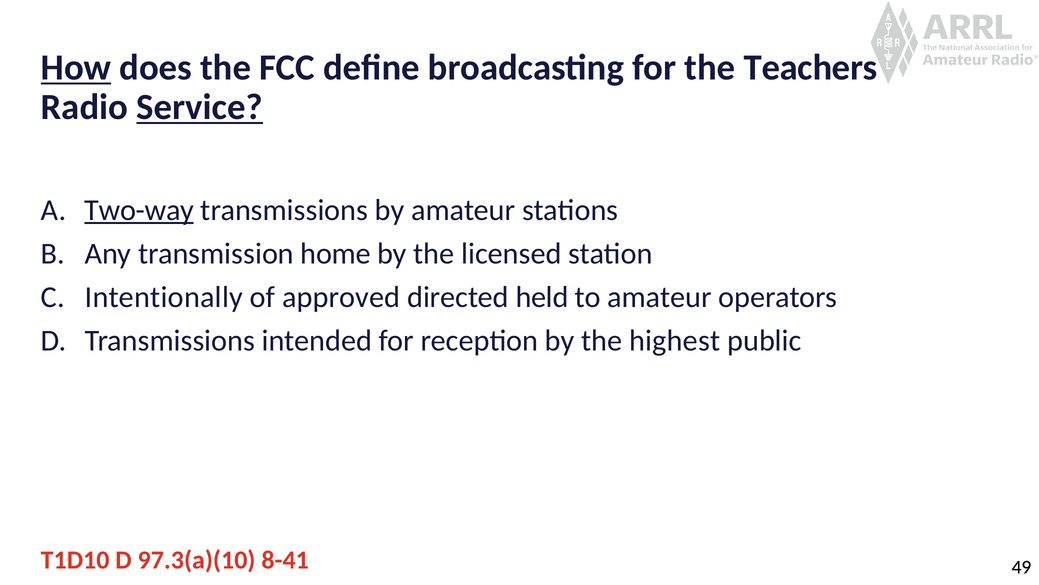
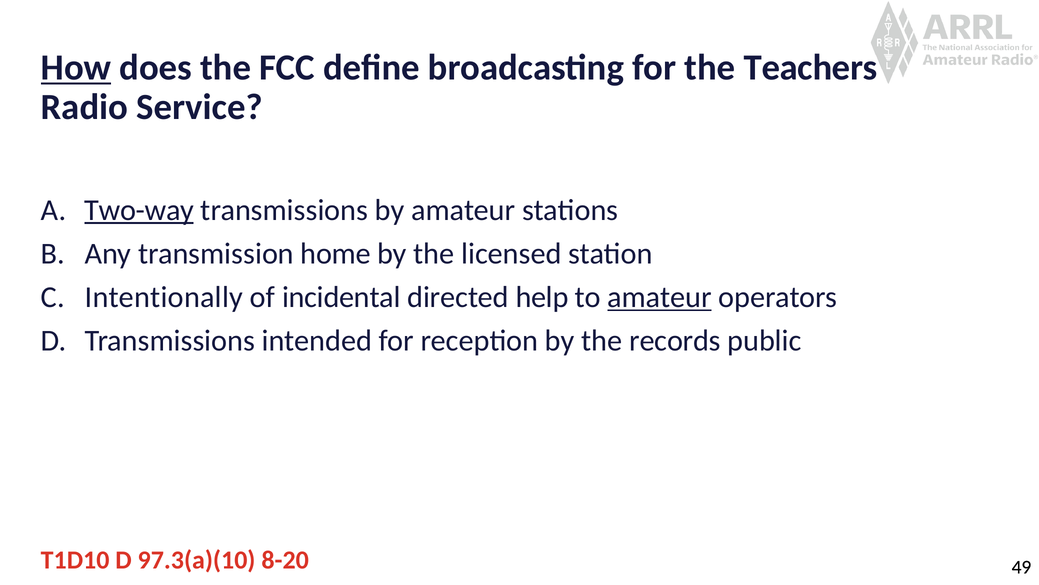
Service underline: present -> none
approved: approved -> incidental
held: held -> help
amateur at (660, 297) underline: none -> present
highest: highest -> records
8-41: 8-41 -> 8-20
